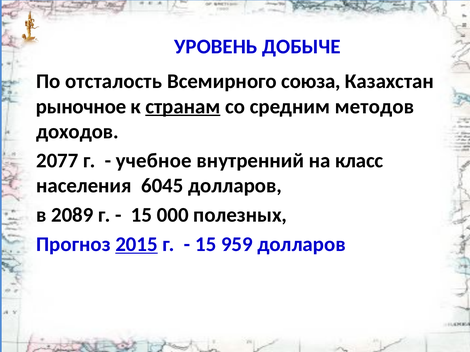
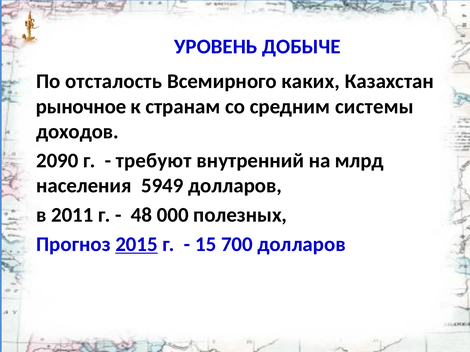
союза: союза -> каких
странам underline: present -> none
методов: методов -> системы
2077: 2077 -> 2090
учебное: учебное -> требуют
класс: класс -> млрд
6045: 6045 -> 5949
2089: 2089 -> 2011
15 at (141, 215): 15 -> 48
959: 959 -> 700
